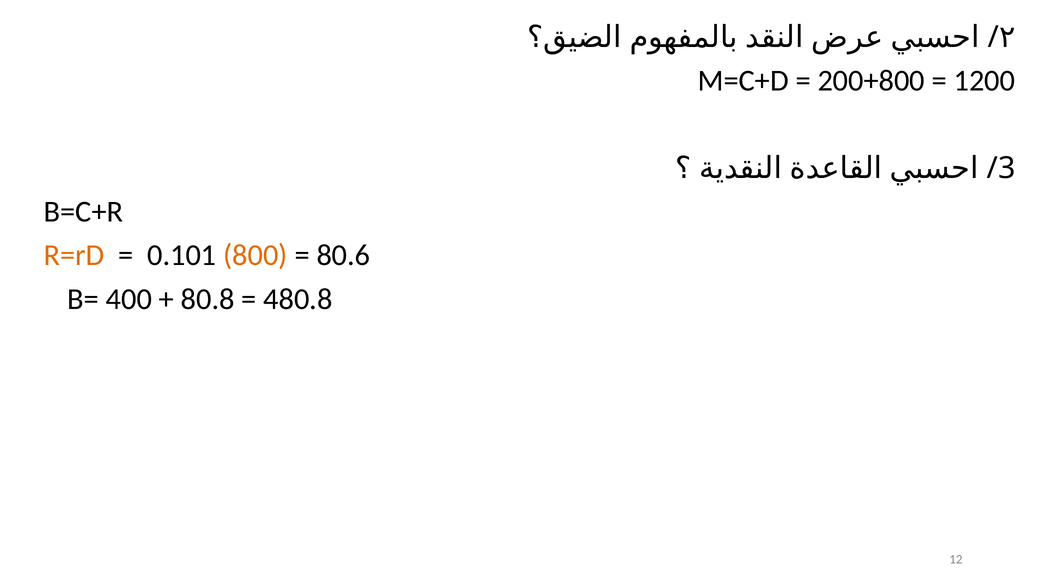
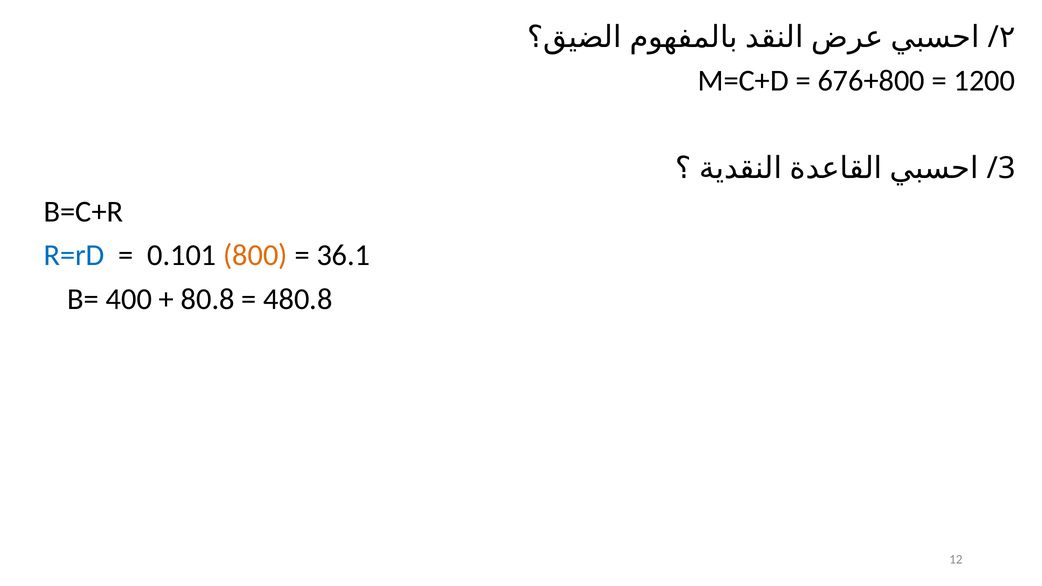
200+800: 200+800 -> 676+800
R=rD colour: orange -> blue
80.6: 80.6 -> 36.1
